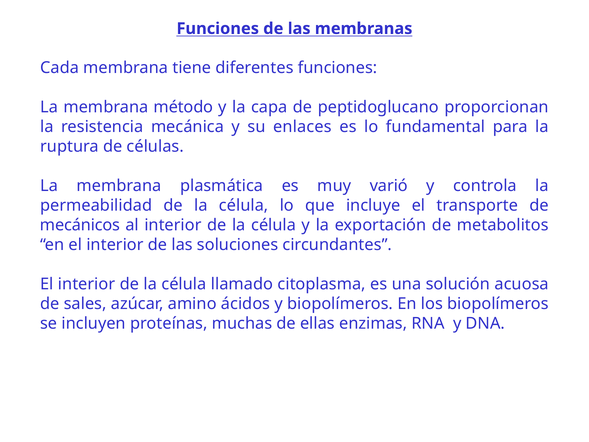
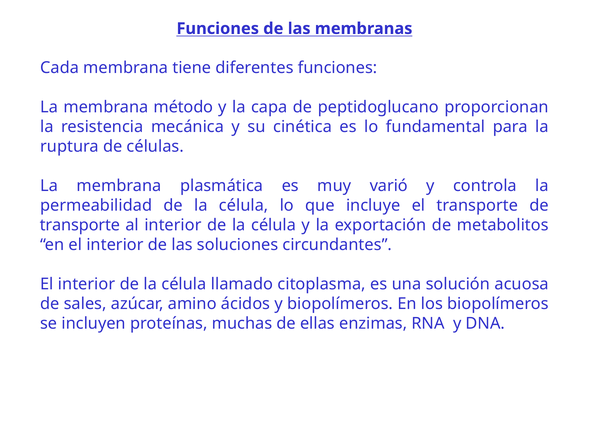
enlaces: enlaces -> cinética
mecánicos at (80, 225): mecánicos -> transporte
